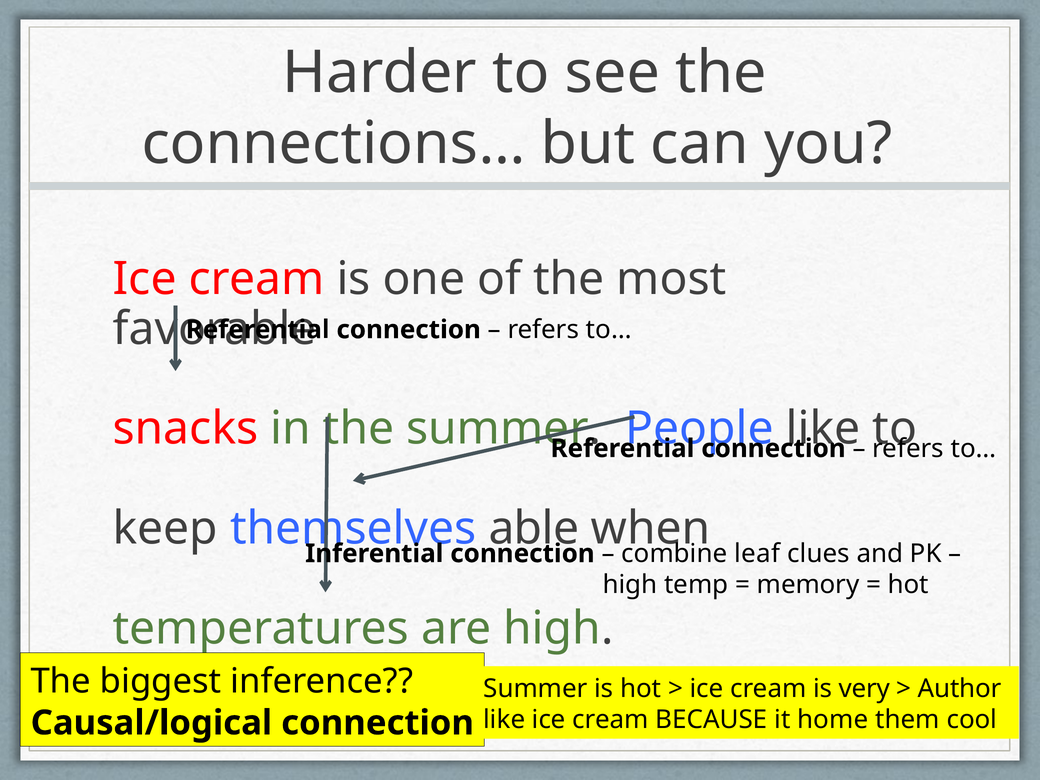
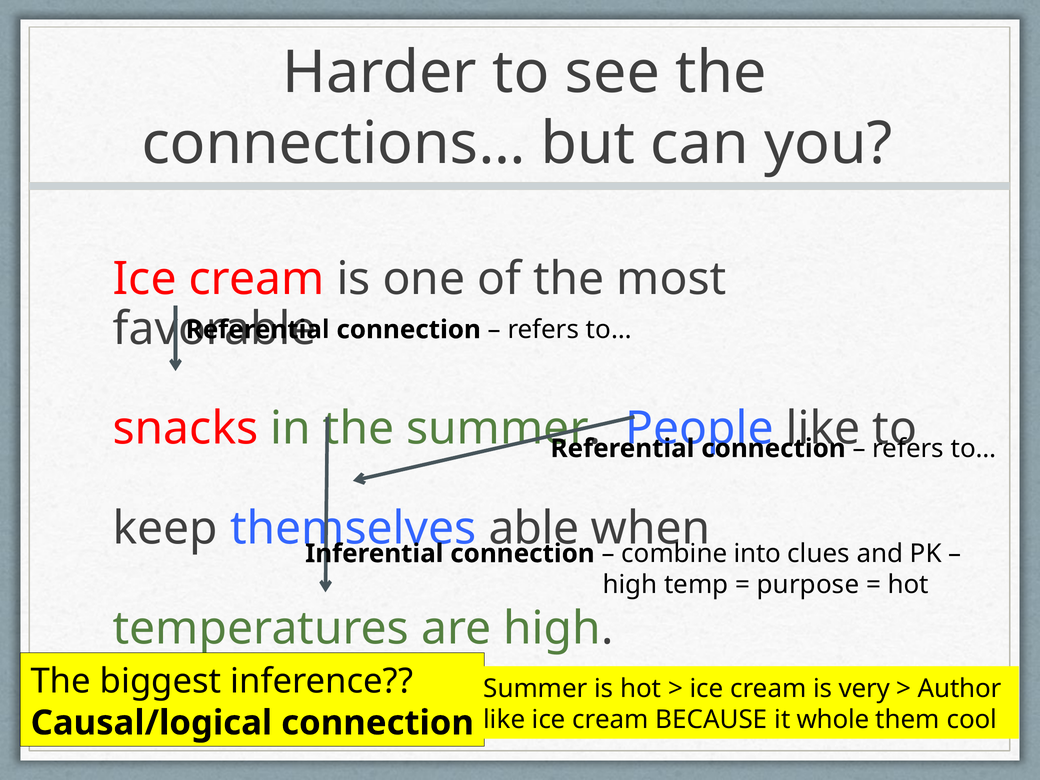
leaf: leaf -> into
memory: memory -> purpose
home: home -> whole
